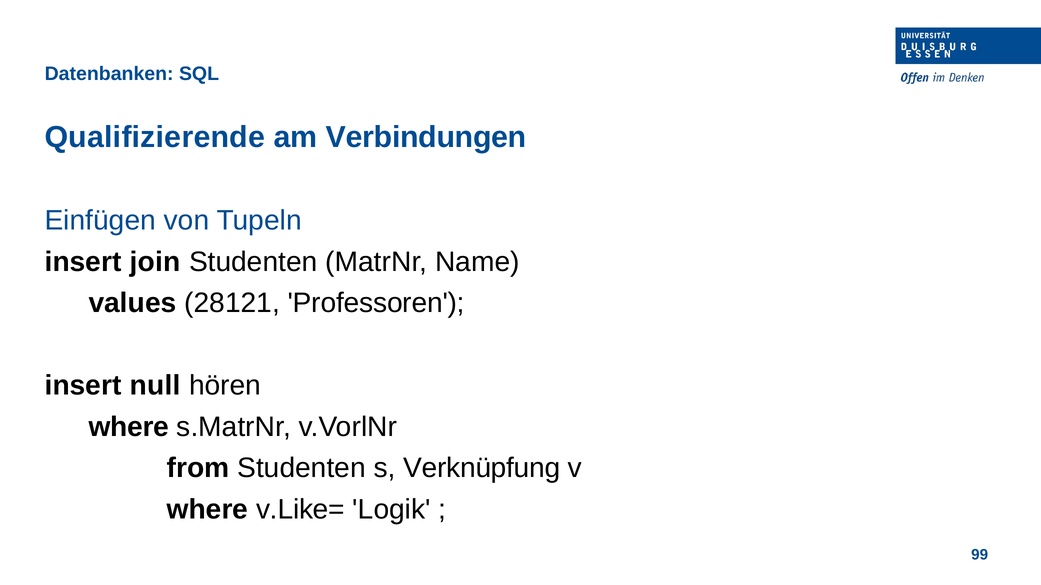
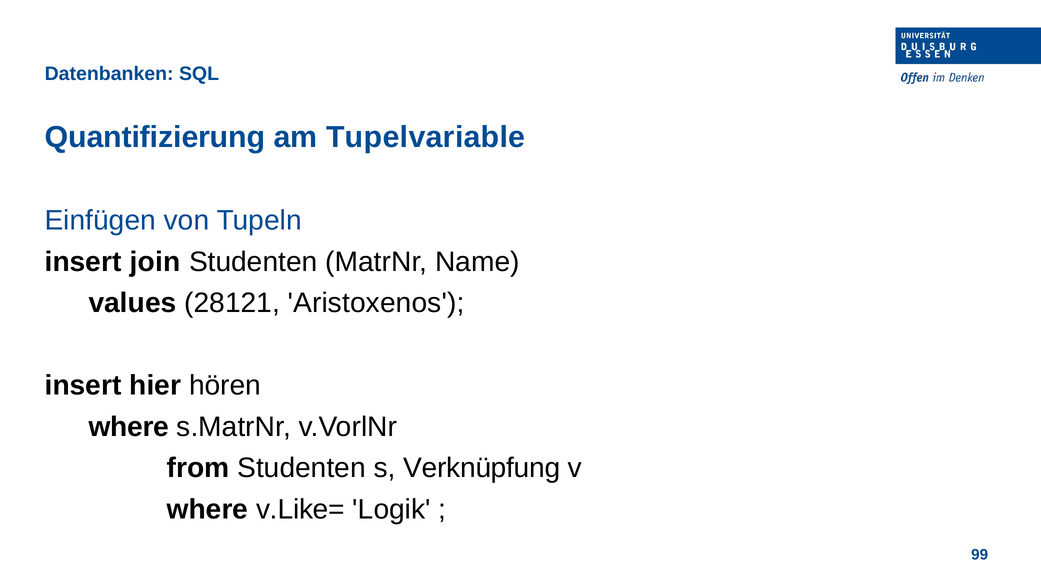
Qualifizierende: Qualifizierende -> Quantifizierung
Verbindungen: Verbindungen -> Tupelvariable
Professoren: Professoren -> Aristoxenos
null: null -> hier
